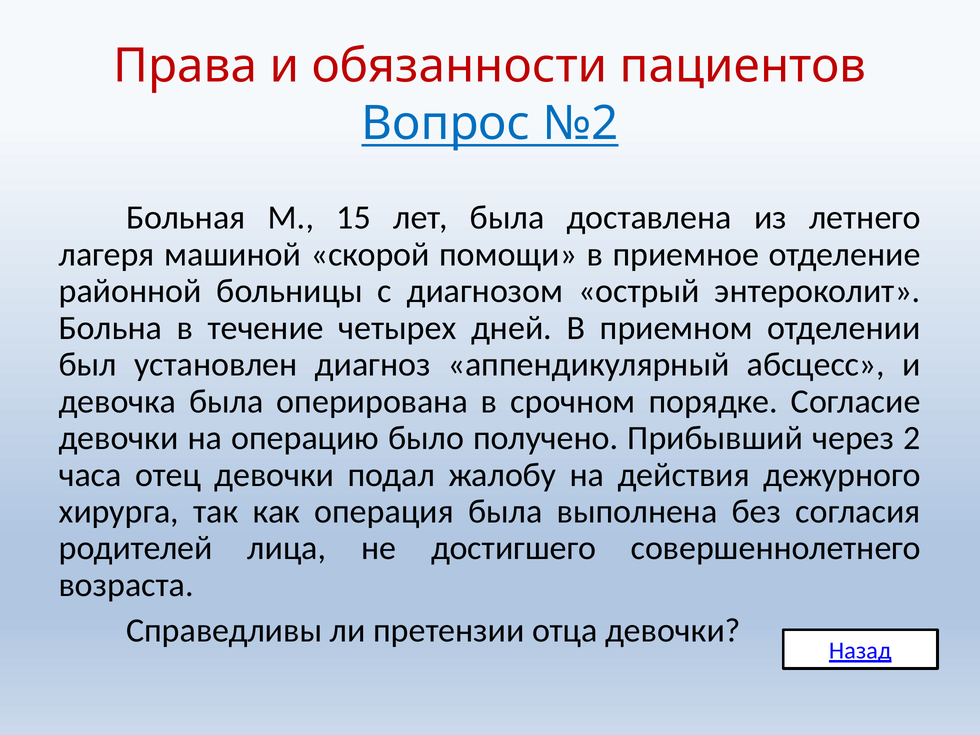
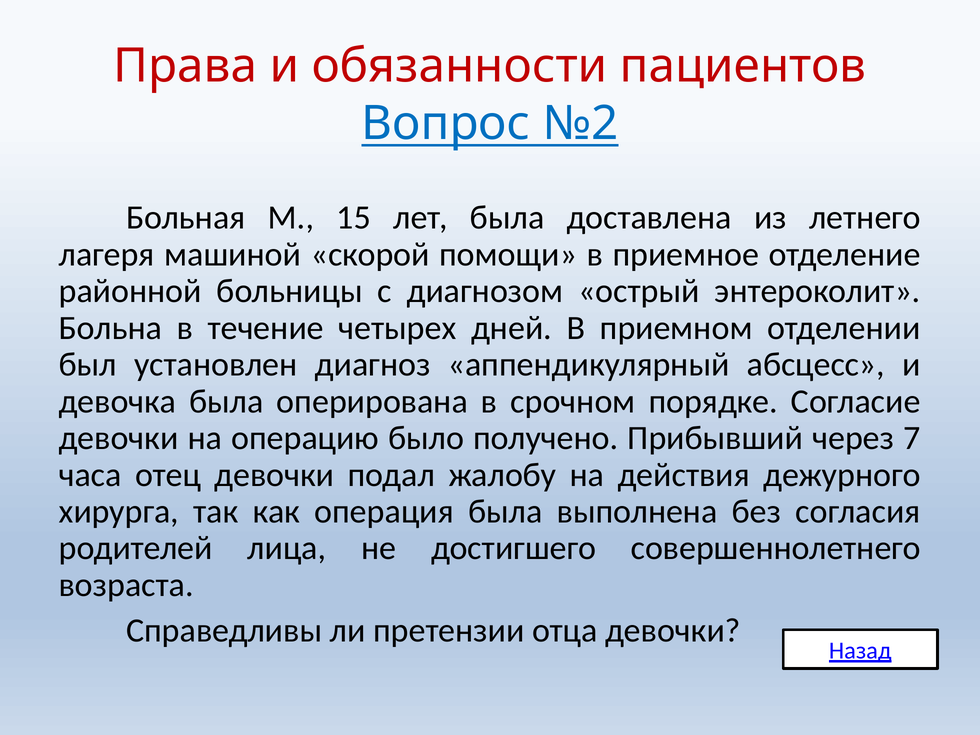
2: 2 -> 7
